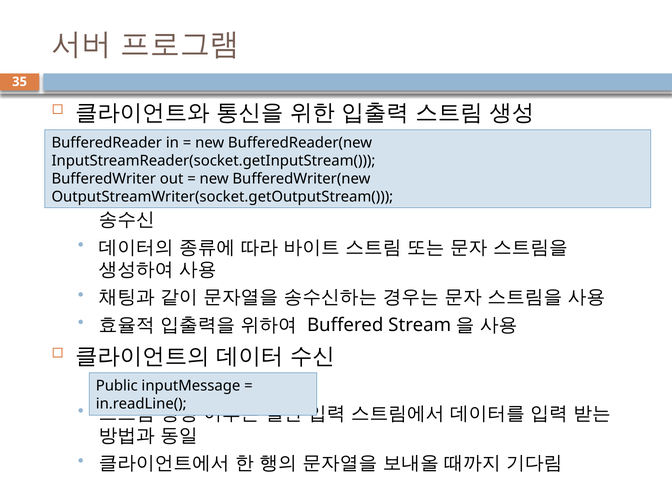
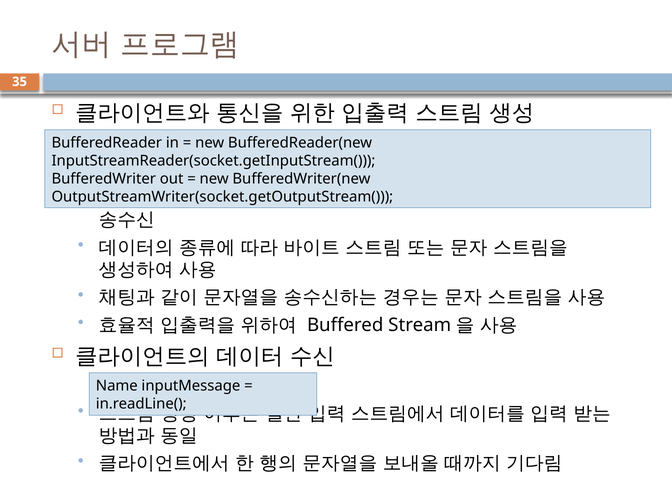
Public: Public -> Name
